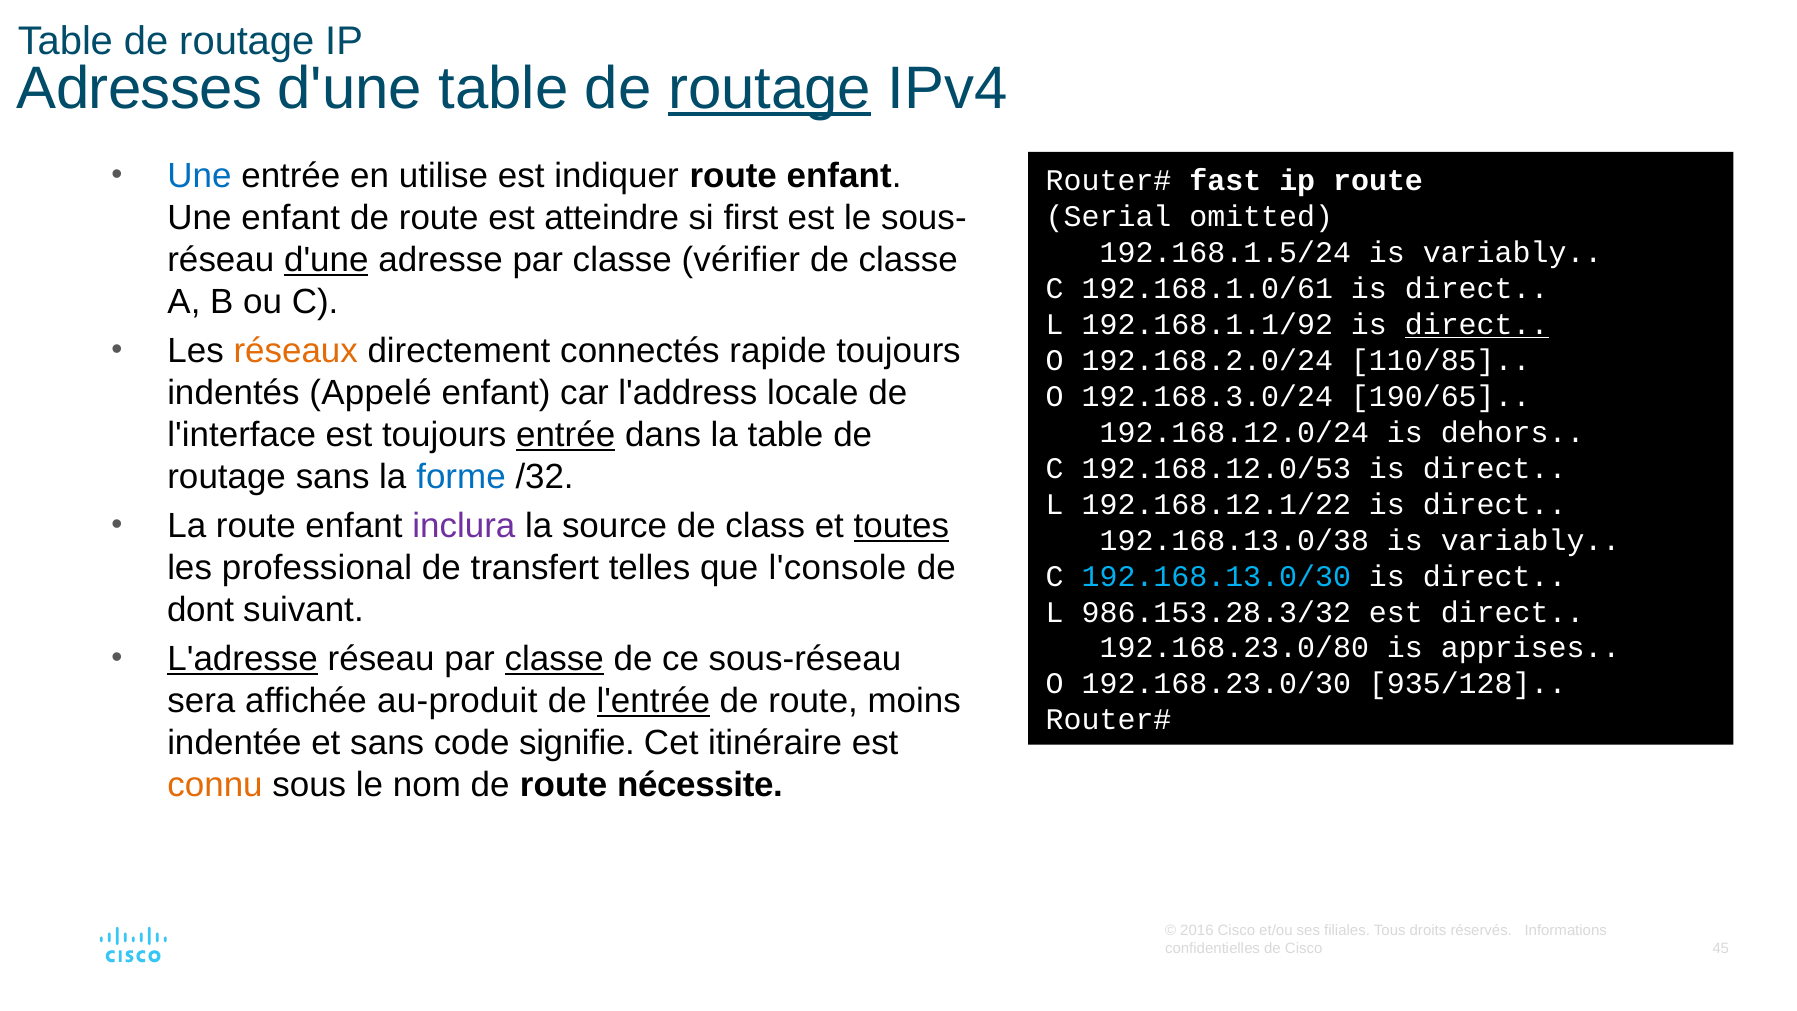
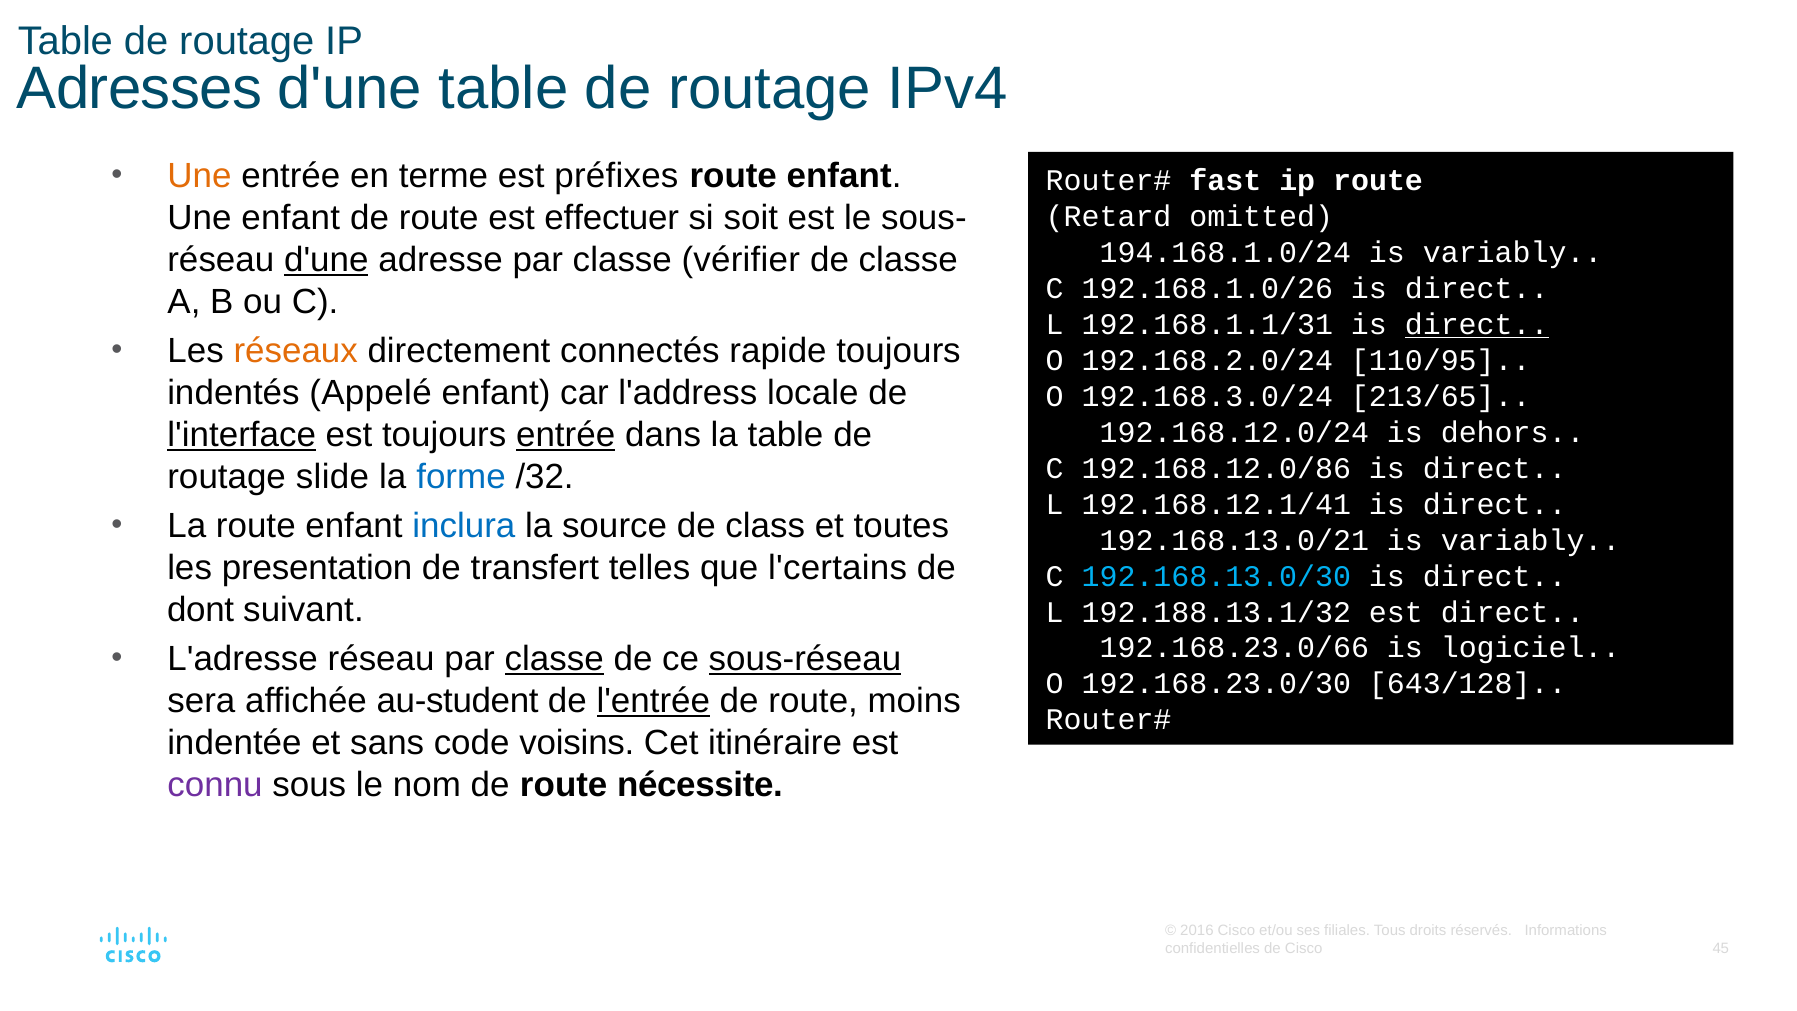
routage at (770, 88) underline: present -> none
Une at (199, 176) colour: blue -> orange
utilise: utilise -> terme
indiquer: indiquer -> préfixes
atteindre: atteindre -> effectuer
first: first -> soit
Serial: Serial -> Retard
192.168.1.5/24: 192.168.1.5/24 -> 194.168.1.0/24
192.168.1.0/61: 192.168.1.0/61 -> 192.168.1.0/26
192.168.1.1/92: 192.168.1.1/92 -> 192.168.1.1/31
110/85: 110/85 -> 110/95
190/65: 190/65 -> 213/65
l'interface underline: none -> present
192.168.12.0/53: 192.168.12.0/53 -> 192.168.12.0/86
routage sans: sans -> slide
192.168.12.1/22: 192.168.12.1/22 -> 192.168.12.1/41
inclura colour: purple -> blue
toutes underline: present -> none
192.168.13.0/38: 192.168.13.0/38 -> 192.168.13.0/21
professional: professional -> presentation
l'console: l'console -> l'certains
986.153.28.3/32: 986.153.28.3/32 -> 192.188.13.1/32
192.168.23.0/80: 192.168.23.0/80 -> 192.168.23.0/66
apprises: apprises -> logiciel
L'adresse underline: present -> none
sous-réseau underline: none -> present
935/128: 935/128 -> 643/128
au-produit: au-produit -> au-student
signifie: signifie -> voisins
connu colour: orange -> purple
